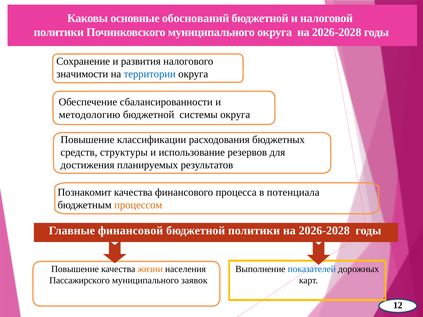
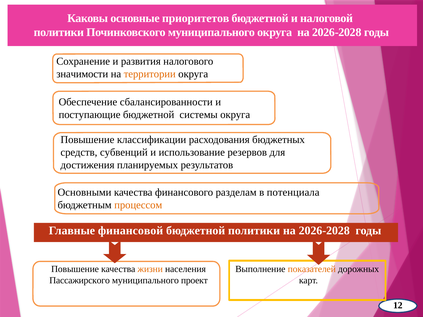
обоснований: обоснований -> приоритетов
территории colour: blue -> orange
методологию: методологию -> поступающие
структуры: структуры -> субвенций
Познакомит: Познакомит -> Основными
процесса: процесса -> разделам
показателей colour: blue -> orange
заявок: заявок -> проект
